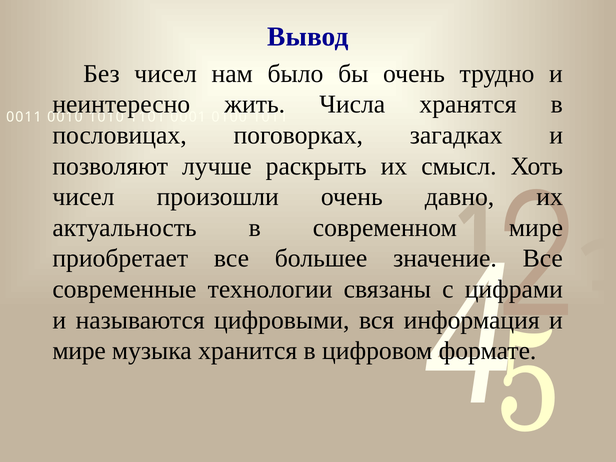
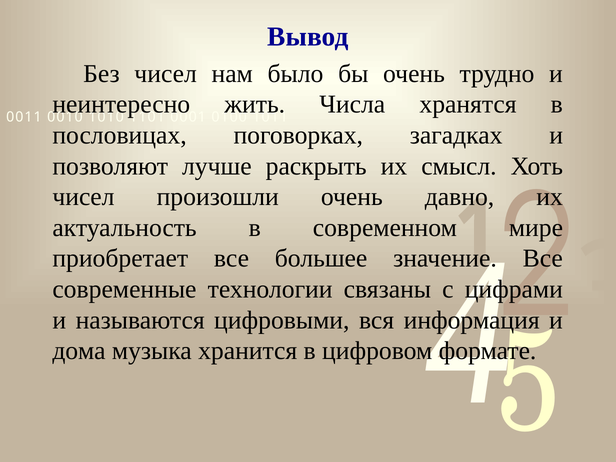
мире at (79, 351): мире -> дома
